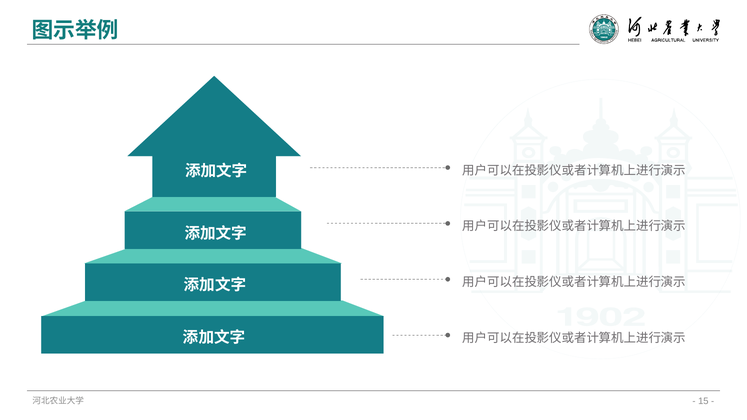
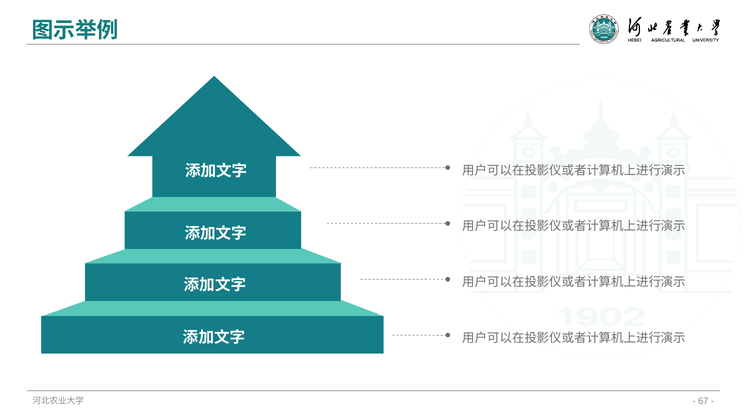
15: 15 -> 67
